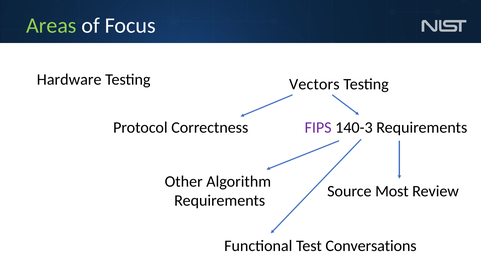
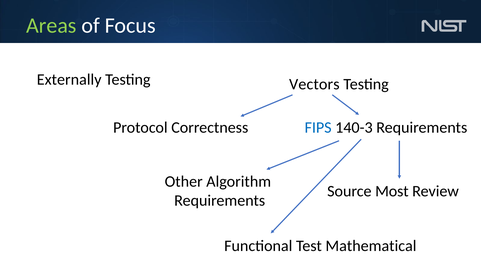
Hardware: Hardware -> Externally
FIPS colour: purple -> blue
Conversations: Conversations -> Mathematical
